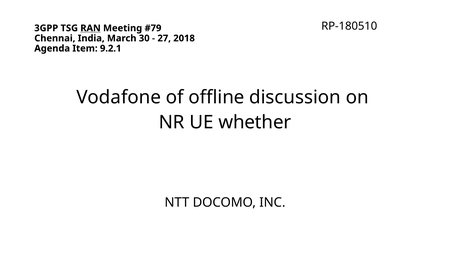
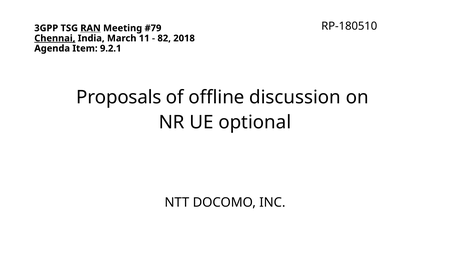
Chennai underline: none -> present
30: 30 -> 11
27: 27 -> 82
Vodafone: Vodafone -> Proposals
whether: whether -> optional
